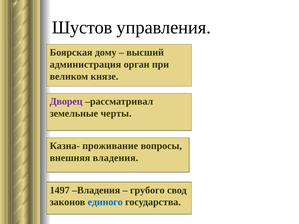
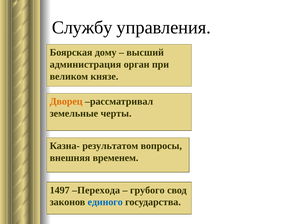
Шустов: Шустов -> Службу
Дворец colour: purple -> orange
проживание: проживание -> результатом
внешняя владения: владения -> временем
1497 Владения: Владения -> Перехода
